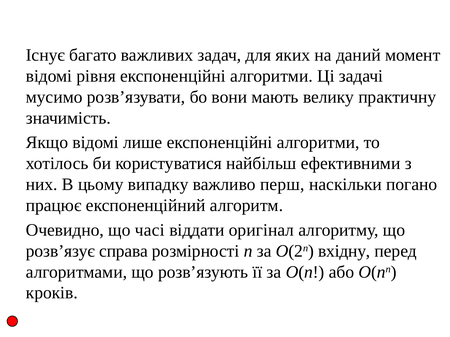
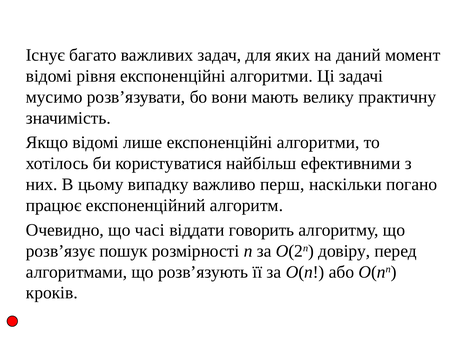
оригінал: оригінал -> говорить
справа: справа -> пошук
вхідну: вхідну -> довіру
